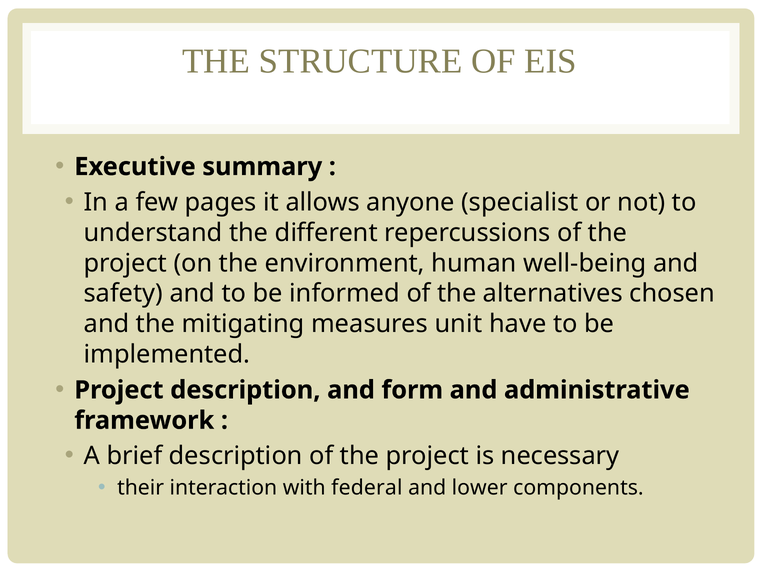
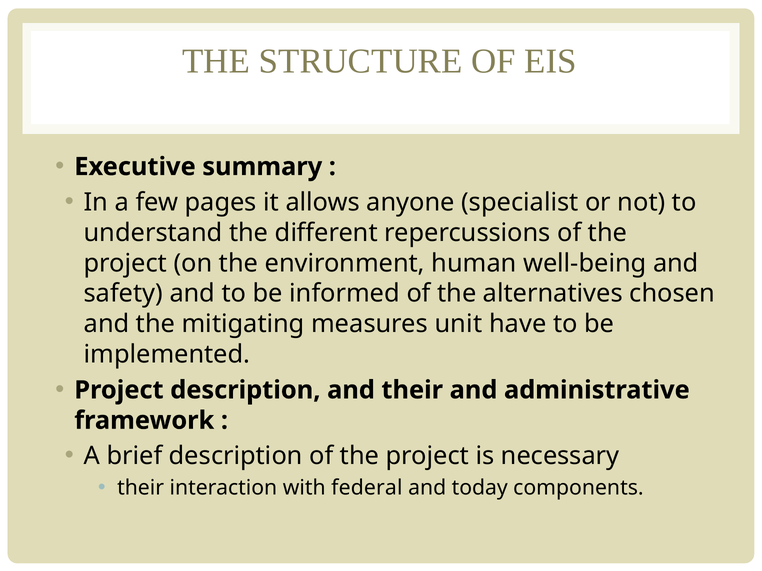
and form: form -> their
lower: lower -> today
